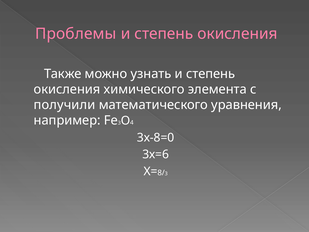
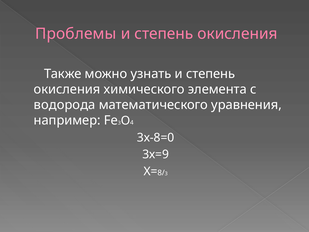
получили: получили -> водорода
3х=6: 3х=6 -> 3х=9
